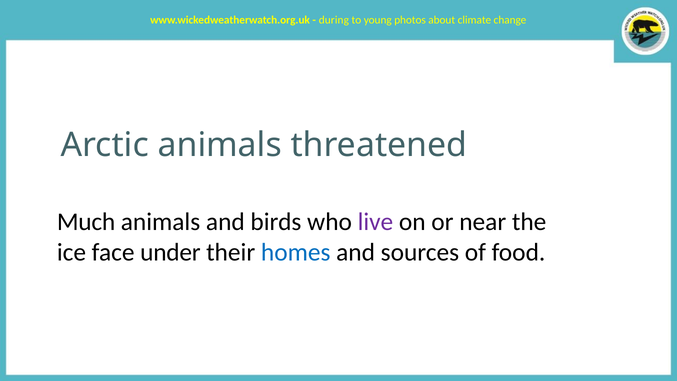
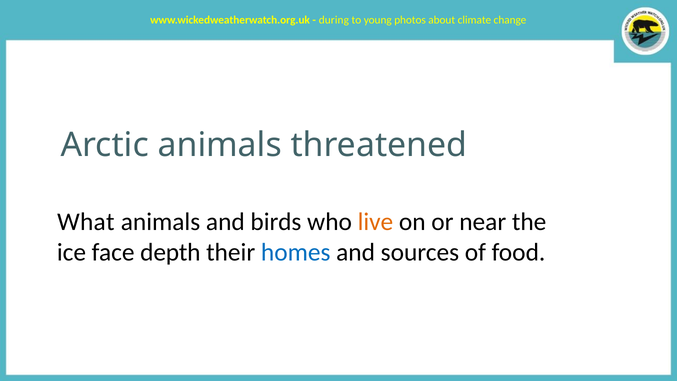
Much: Much -> What
live colour: purple -> orange
under: under -> depth
